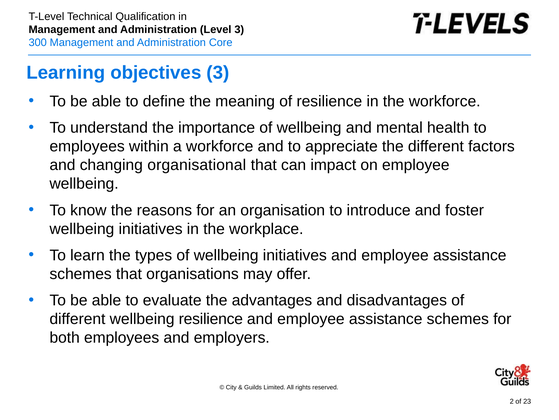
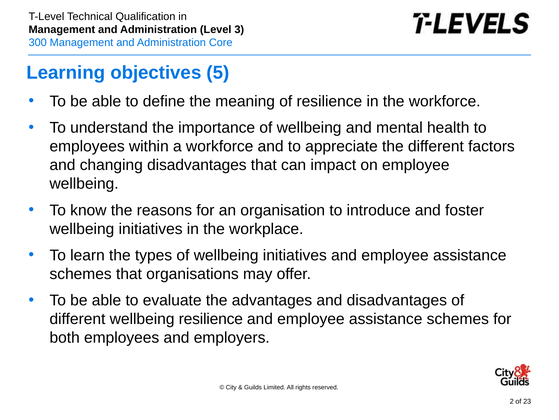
objectives 3: 3 -> 5
changing organisational: organisational -> disadvantages
